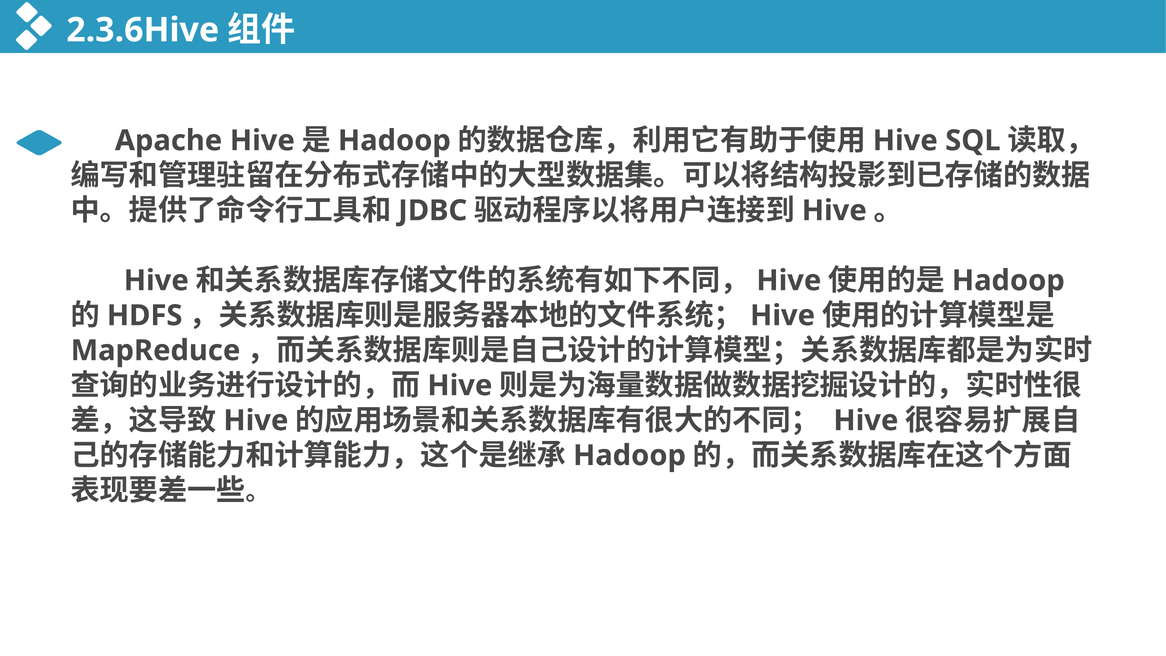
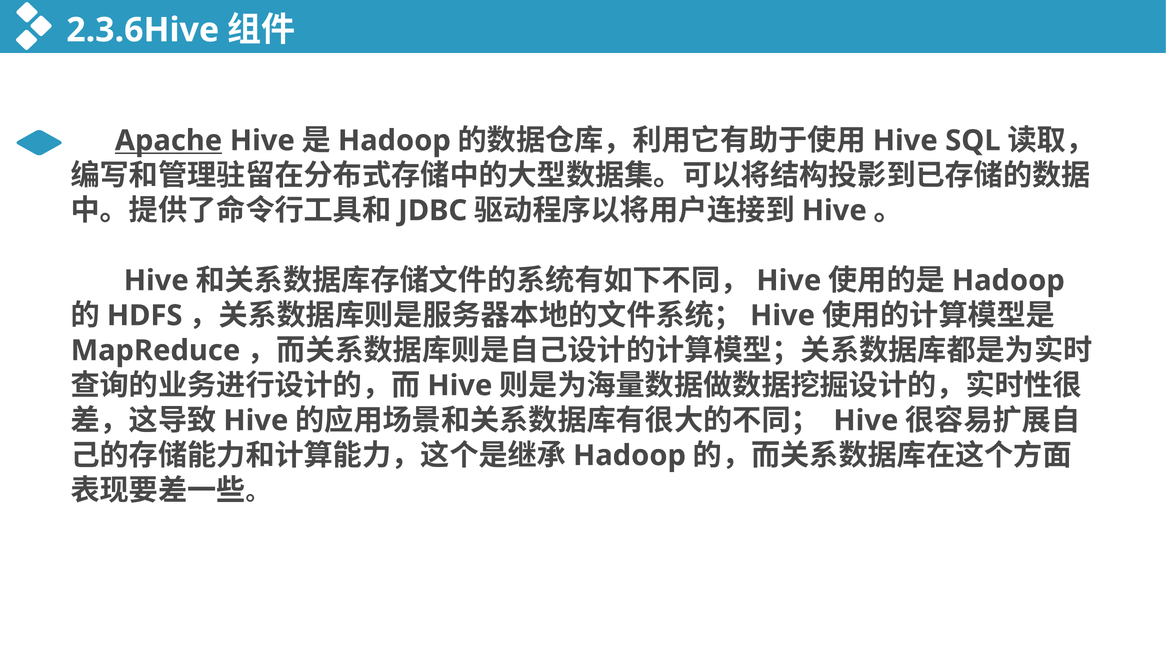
Apache underline: none -> present
